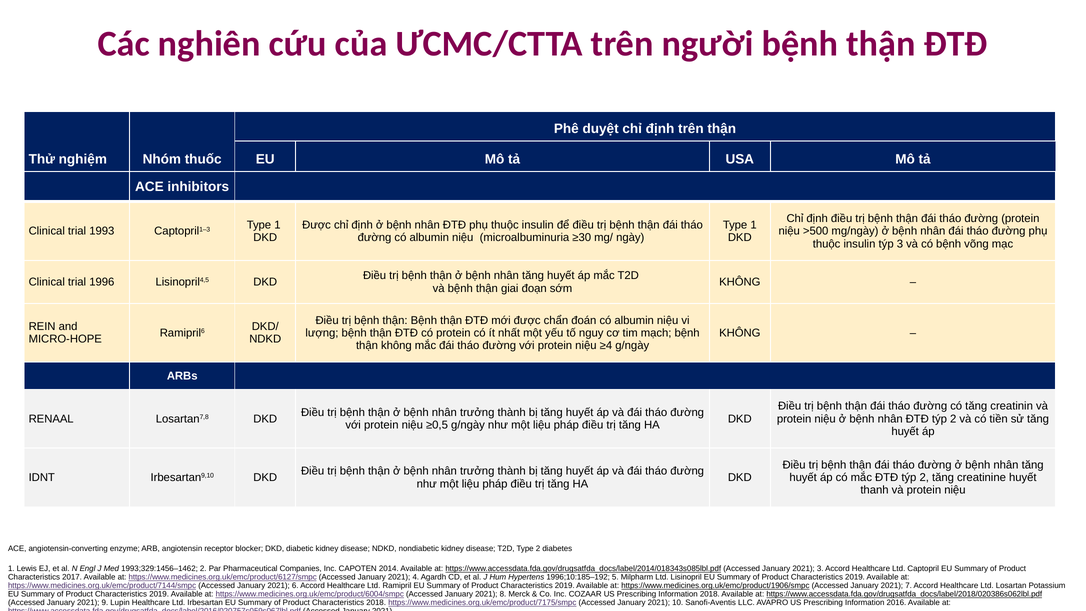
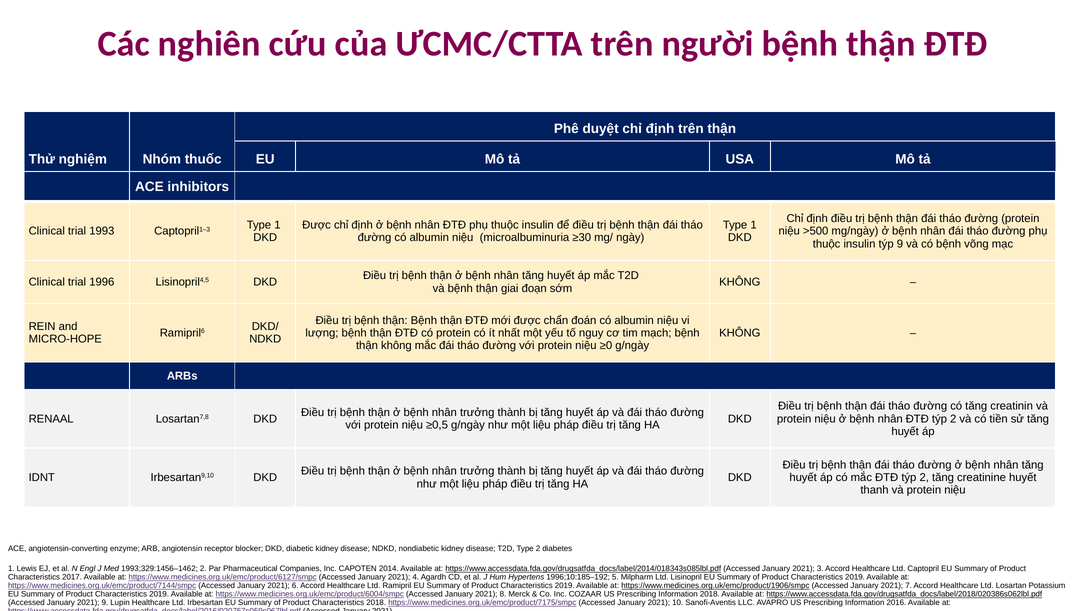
týp 3: 3 -> 9
≥4: ≥4 -> ≥0
